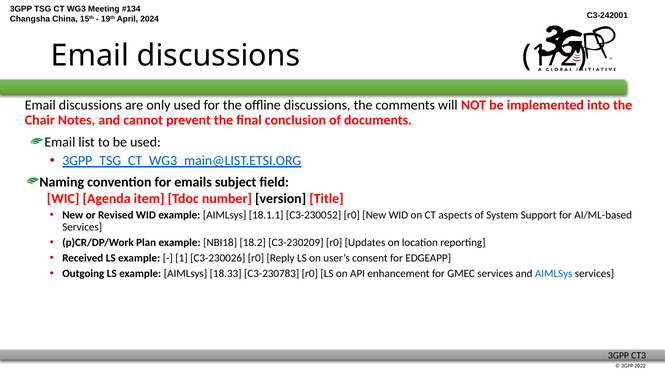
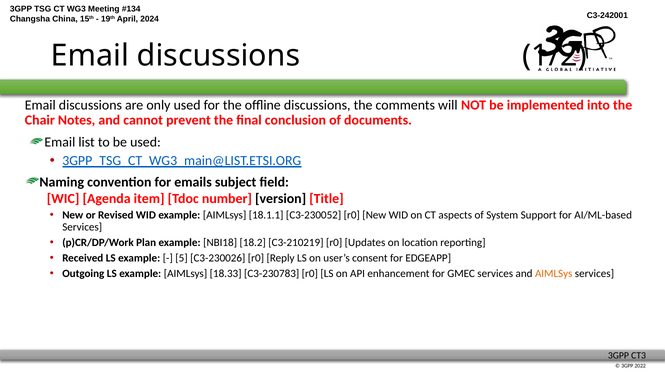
C3-230209: C3-230209 -> C3-210219
1: 1 -> 5
AIMLSys at (554, 274) colour: blue -> orange
